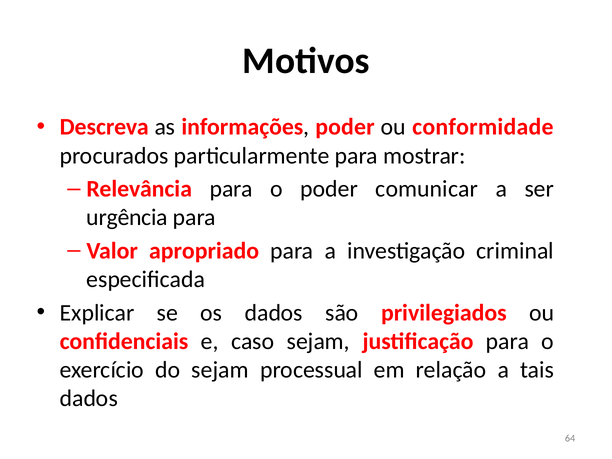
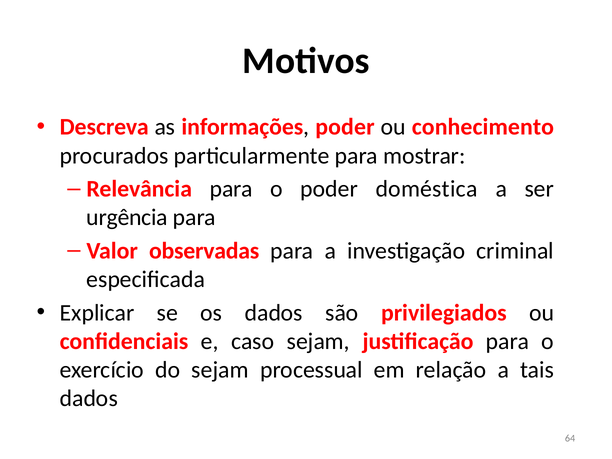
conformidade: conformidade -> conhecimento
comunicar: comunicar -> doméstica
apropriado: apropriado -> observadas
